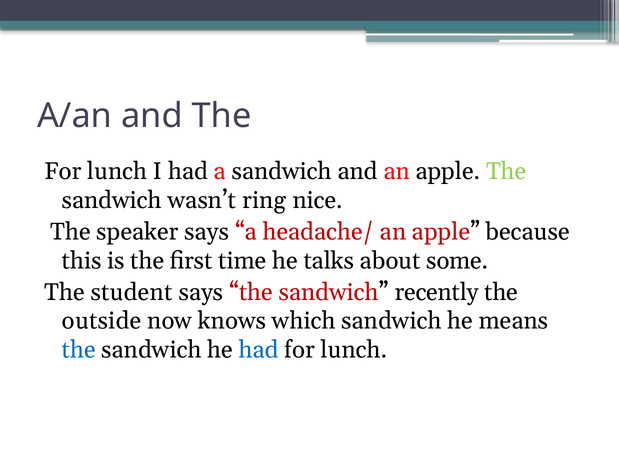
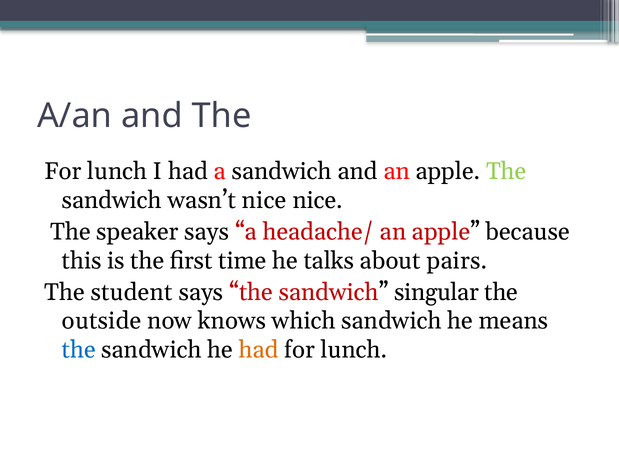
wasn’t ring: ring -> nice
some: some -> pairs
recently: recently -> singular
had at (259, 350) colour: blue -> orange
